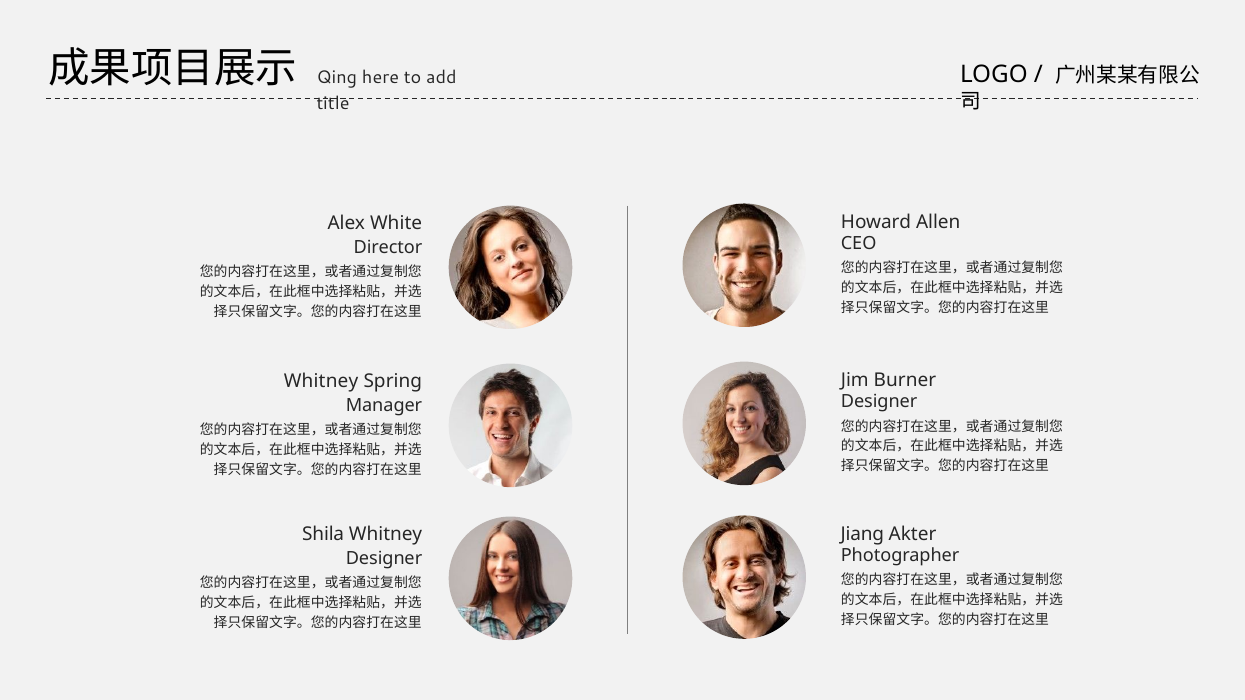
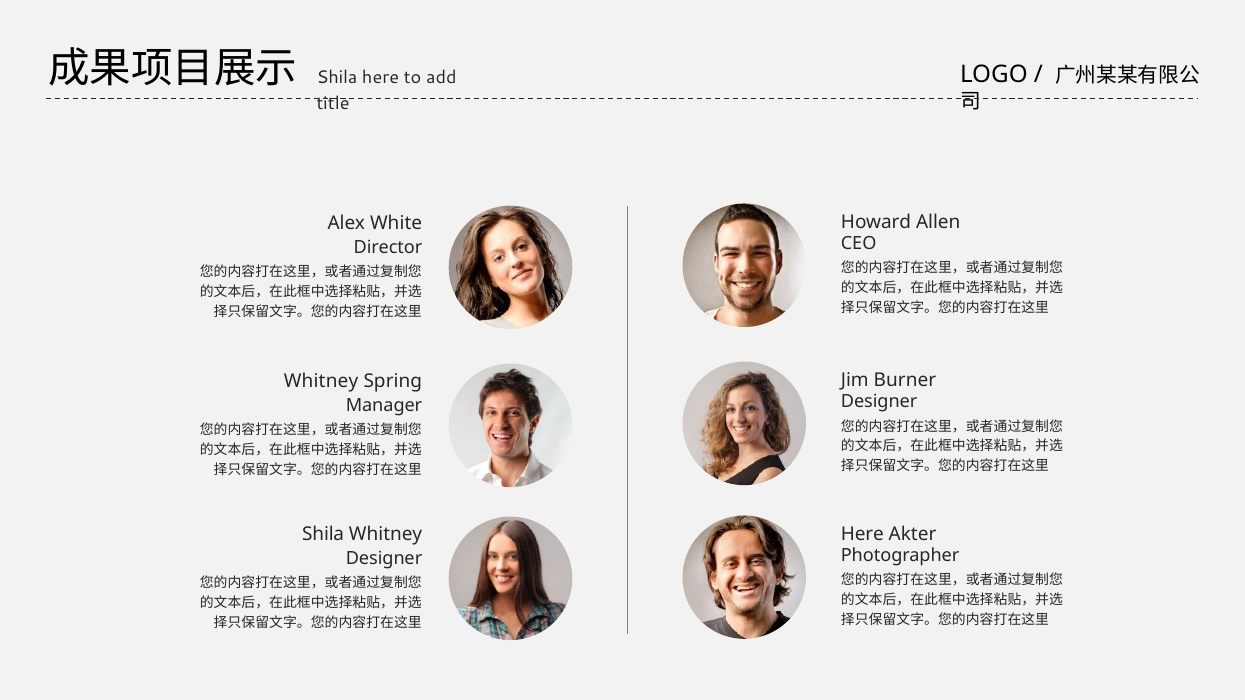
Qing at (337, 78): Qing -> Shila
Jiang at (862, 535): Jiang -> Here
